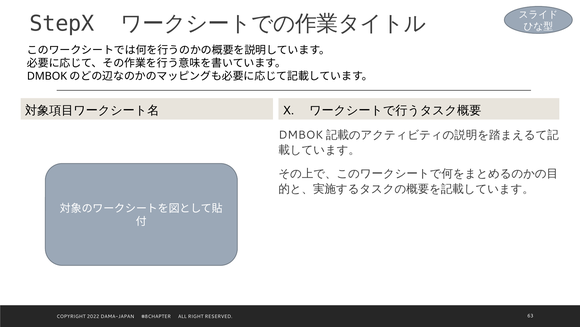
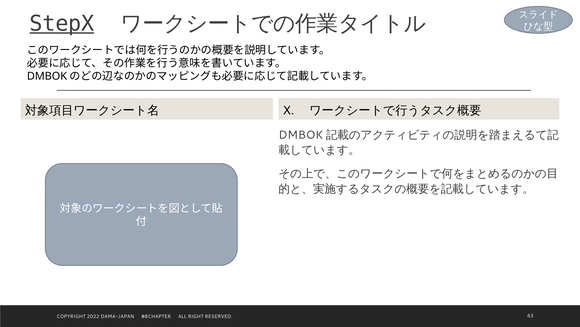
StepX underline: none -> present
